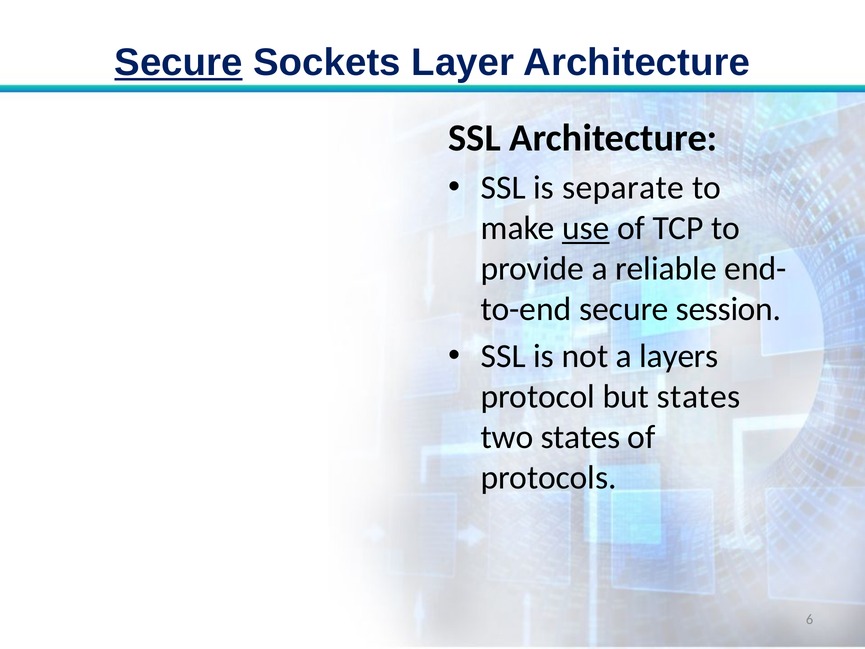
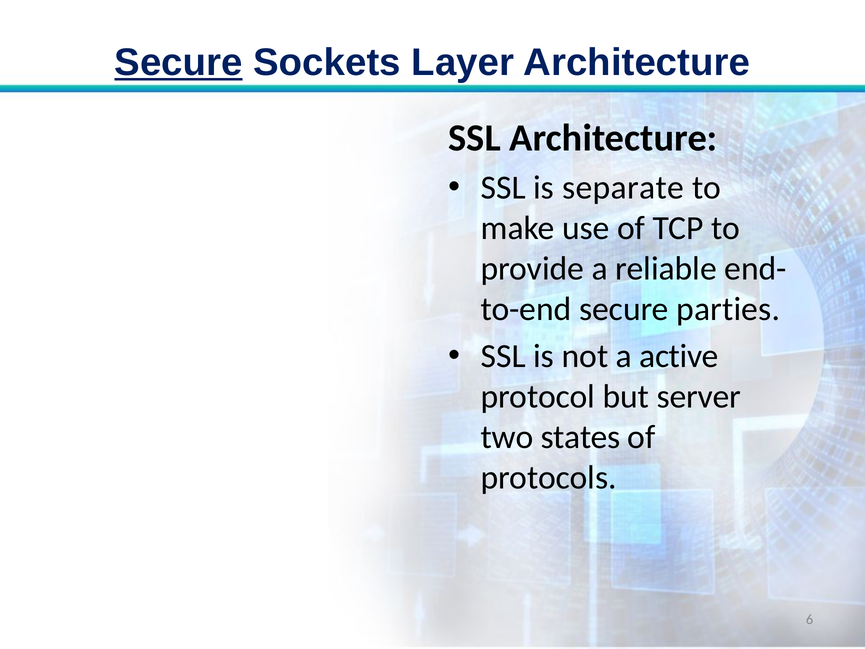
use underline: present -> none
session: session -> parties
layers: layers -> active
but states: states -> server
